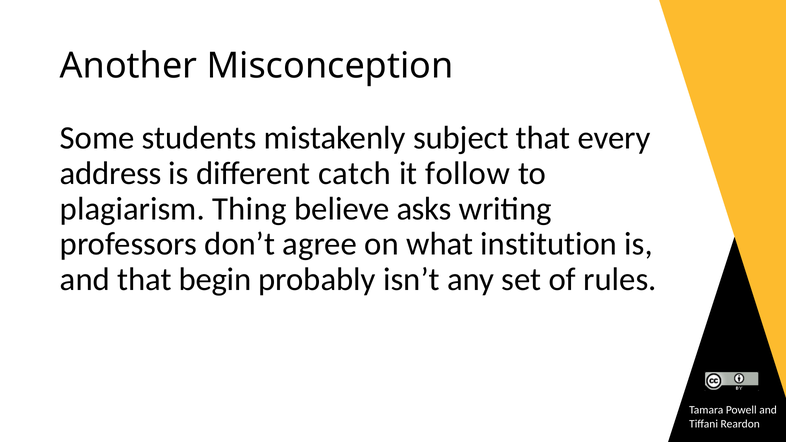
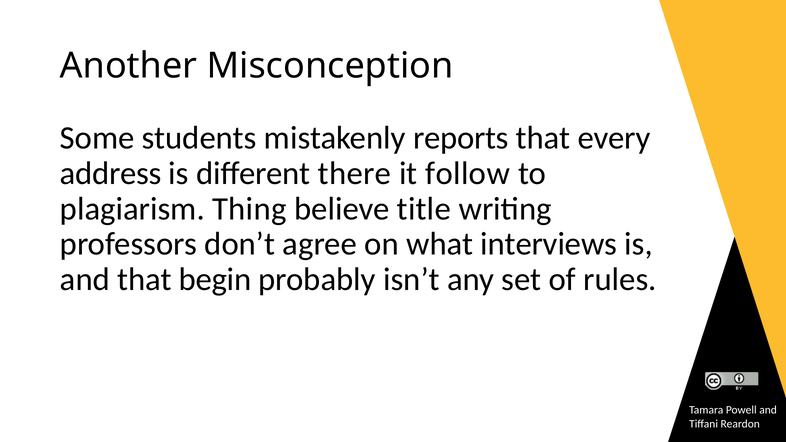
subject: subject -> reports
catch: catch -> there
asks: asks -> title
institution: institution -> interviews
